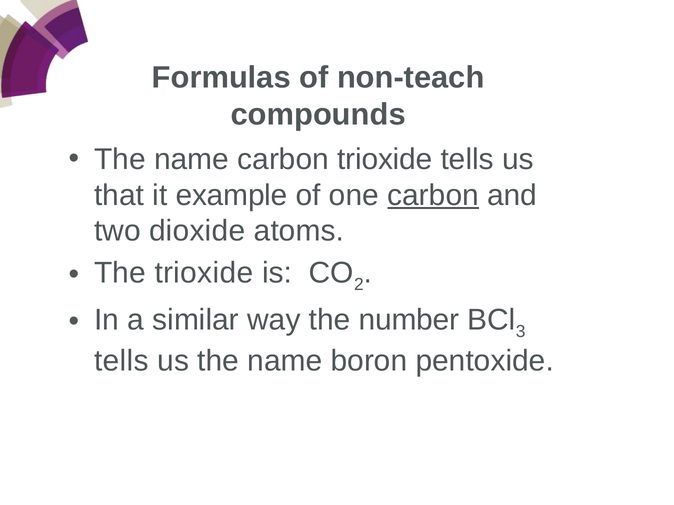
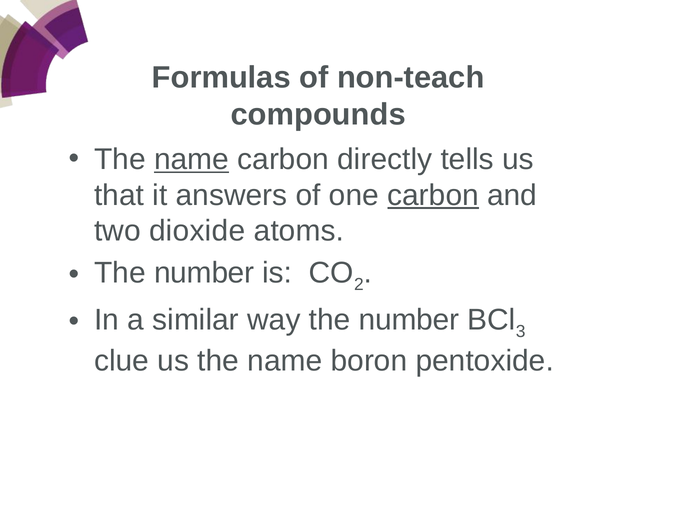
name at (192, 159) underline: none -> present
carbon trioxide: trioxide -> directly
example: example -> answers
trioxide at (204, 273): trioxide -> number
tells at (121, 361): tells -> clue
